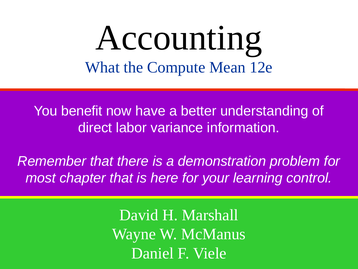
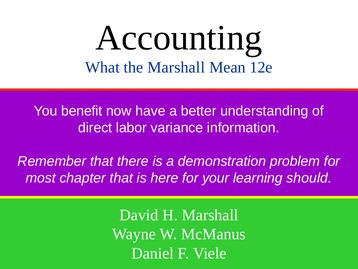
the Compute: Compute -> Marshall
control: control -> should
